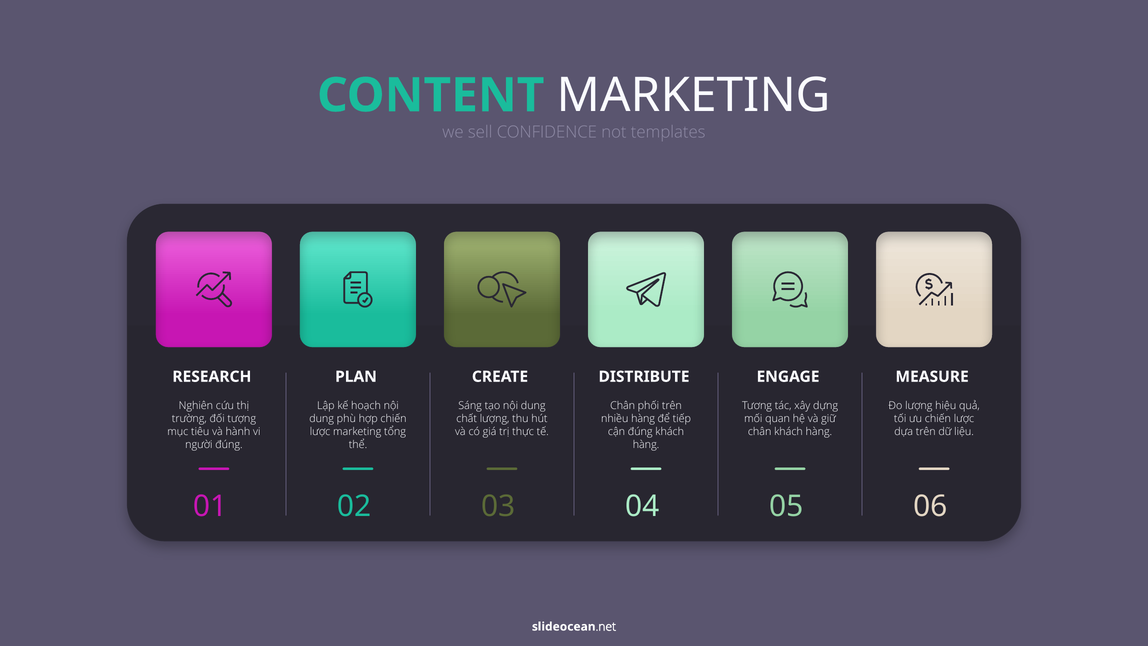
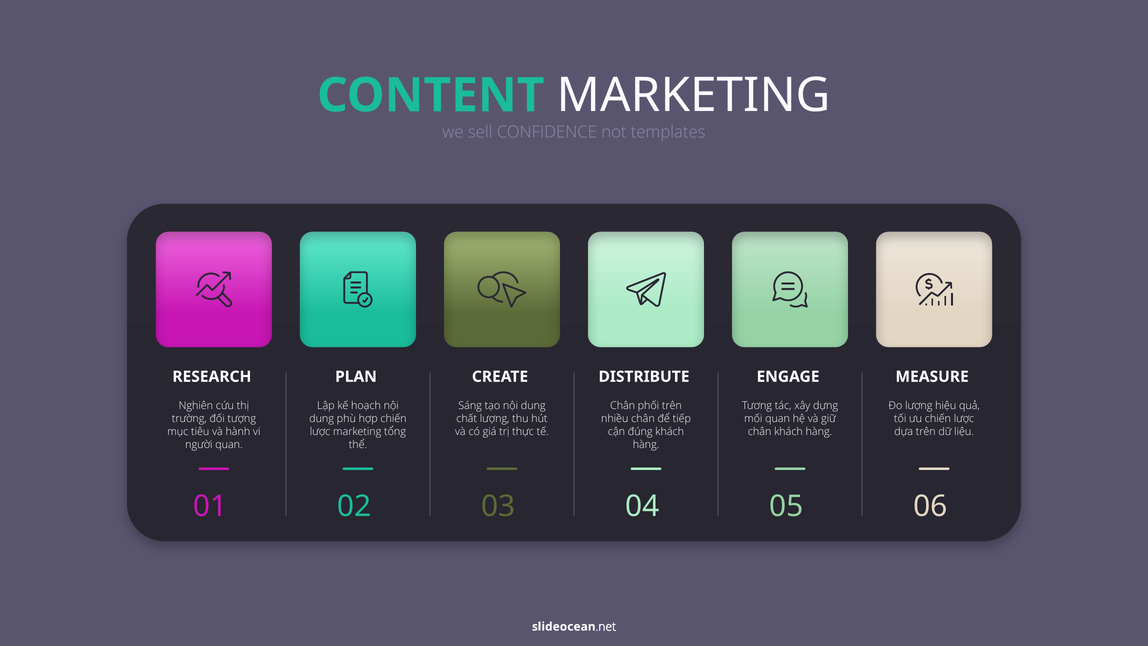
nhiều hàng: hàng -> chân
người đúng: đúng -> quan
